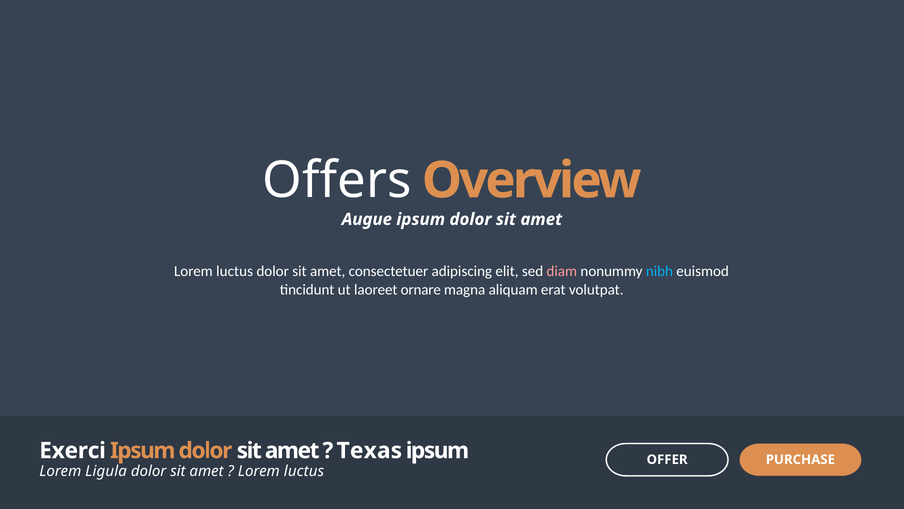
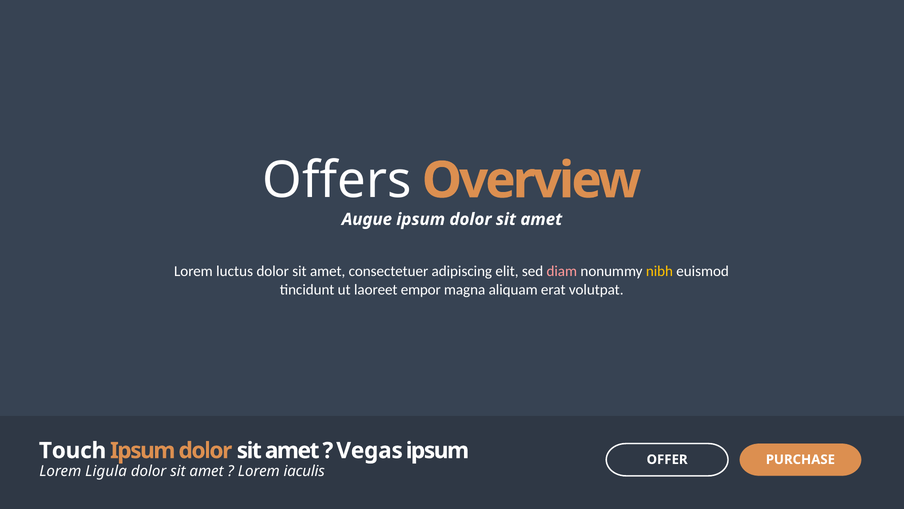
nibh colour: light blue -> yellow
ornare: ornare -> empor
Exerci: Exerci -> Touch
Texas: Texas -> Vegas
luctus at (304, 471): luctus -> iaculis
